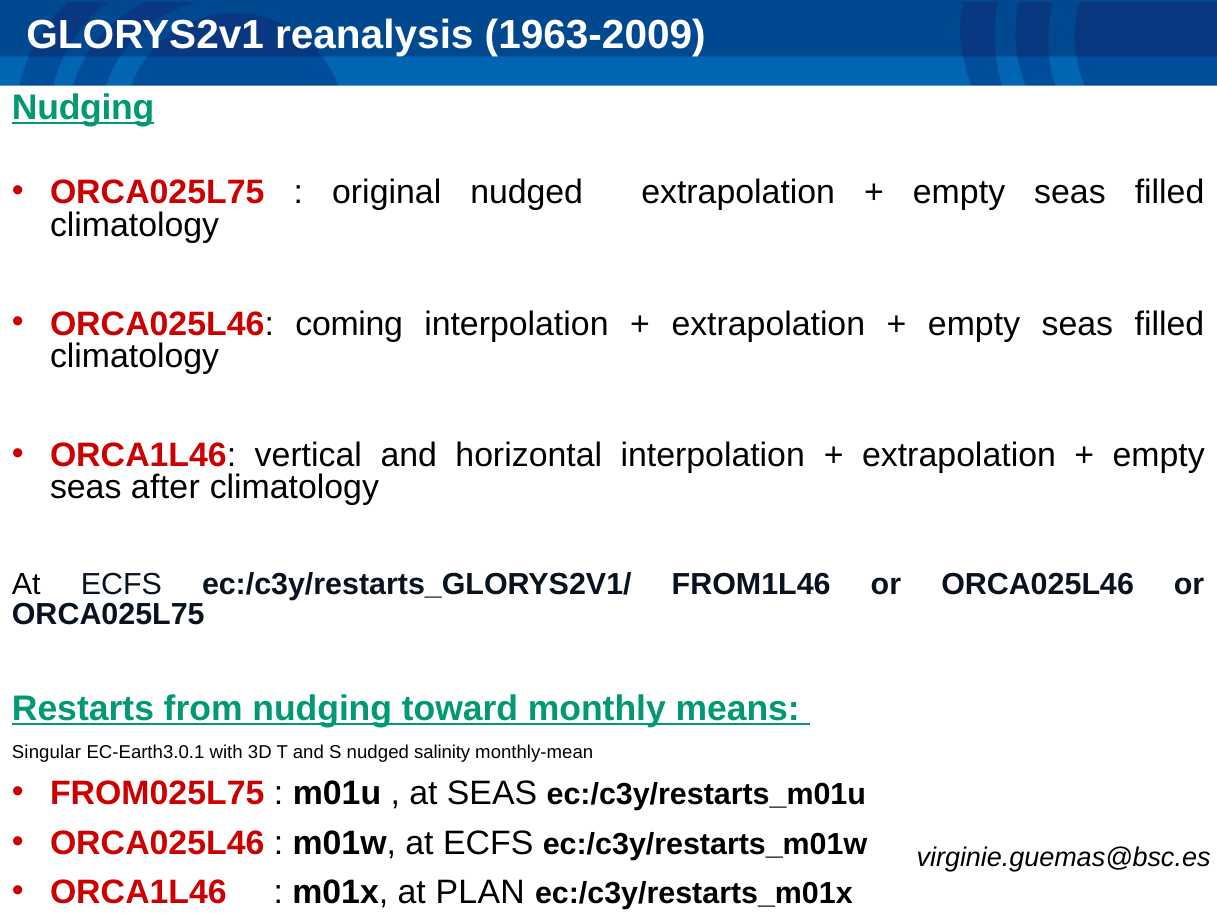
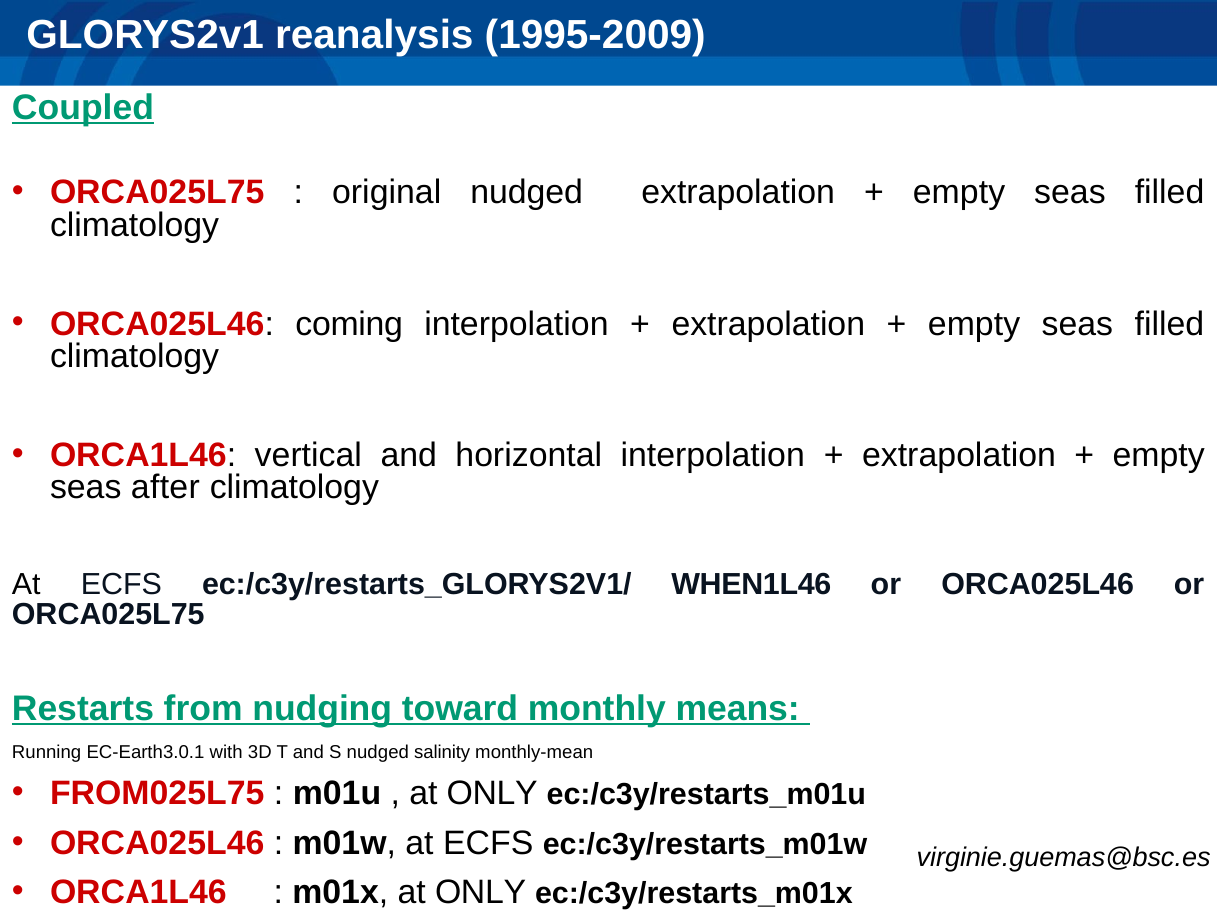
1963-2009: 1963-2009 -> 1995-2009
Nudging at (83, 107): Nudging -> Coupled
FROM1L46: FROM1L46 -> WHEN1L46
Singular: Singular -> Running
SEAS at (492, 793): SEAS -> ONLY
m01x at PLAN: PLAN -> ONLY
